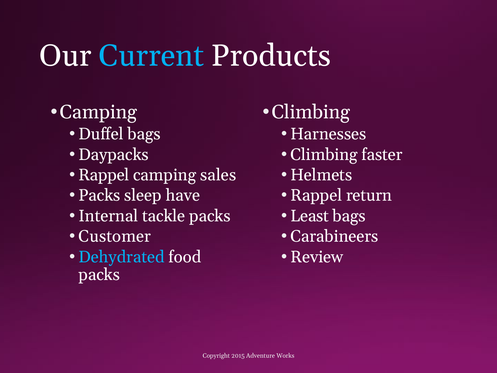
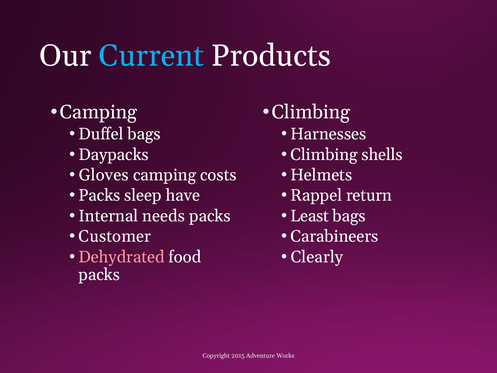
faster: faster -> shells
Rappel at (104, 175): Rappel -> Gloves
sales: sales -> costs
tackle: tackle -> needs
Dehydrated colour: light blue -> pink
Review: Review -> Clearly
